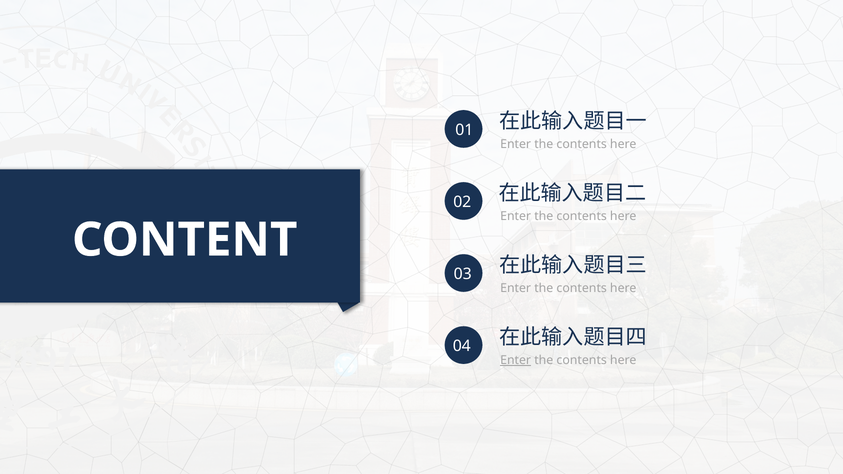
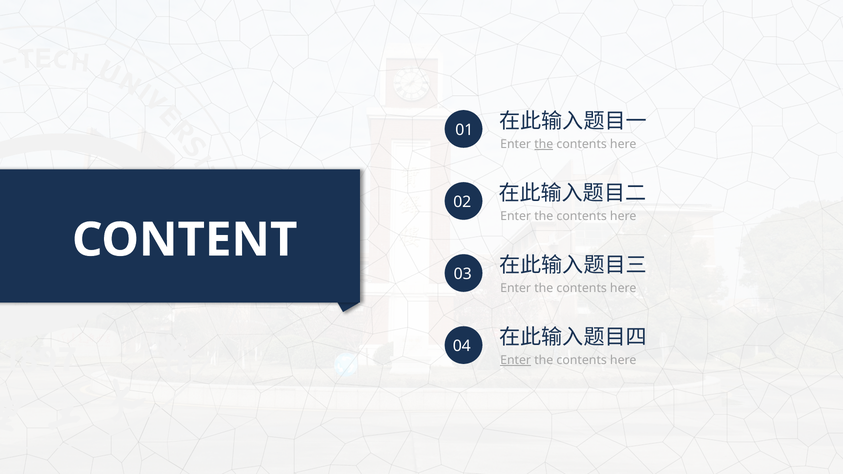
the at (544, 144) underline: none -> present
